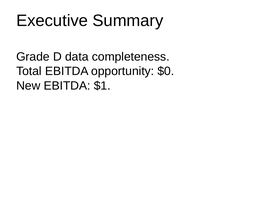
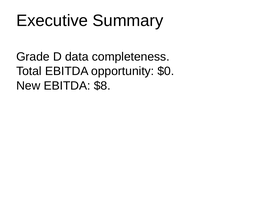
$1: $1 -> $8
